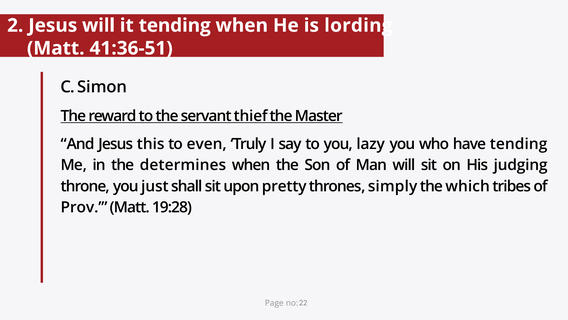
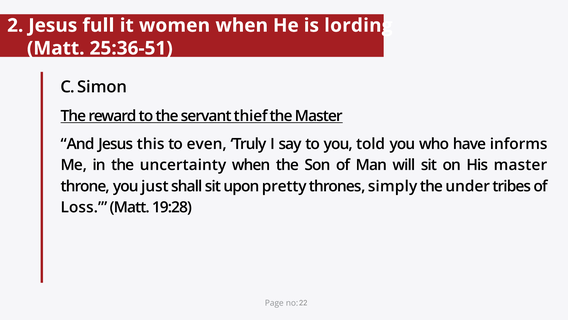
Jesus will: will -> full
it tending: tending -> women
41:36-51: 41:36-51 -> 25:36-51
lazy: lazy -> told
have tending: tending -> informs
determines: determines -> uncertainty
His judging: judging -> master
which: which -> under
Prov: Prov -> Loss
